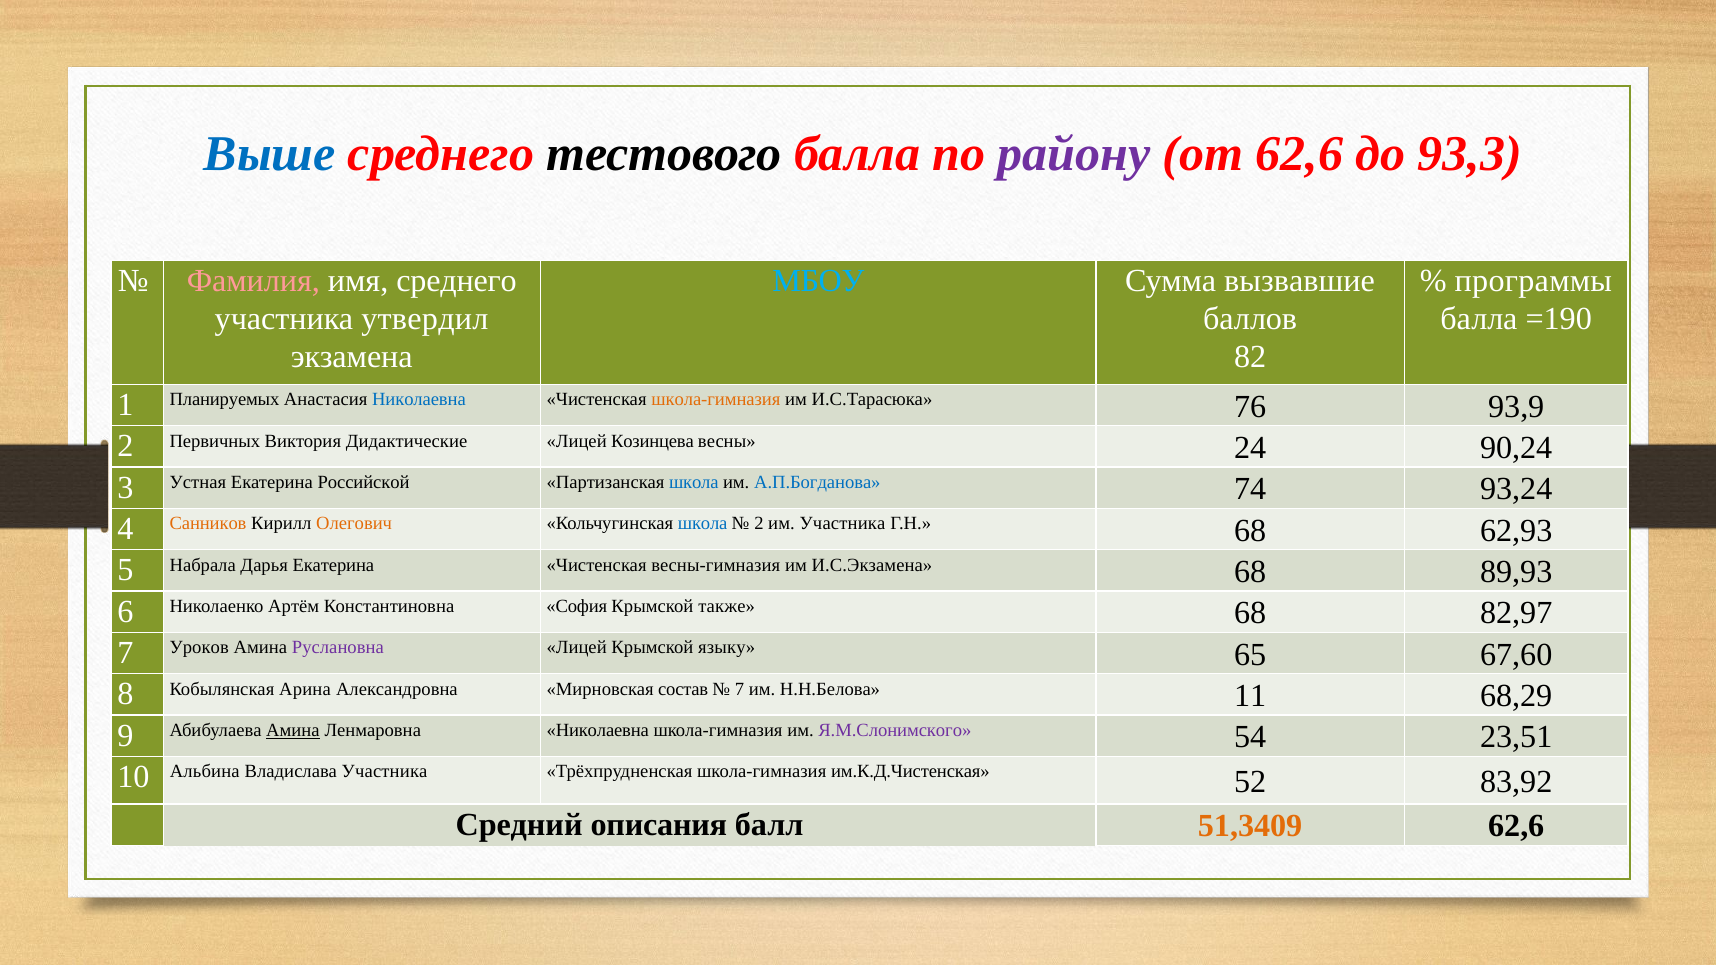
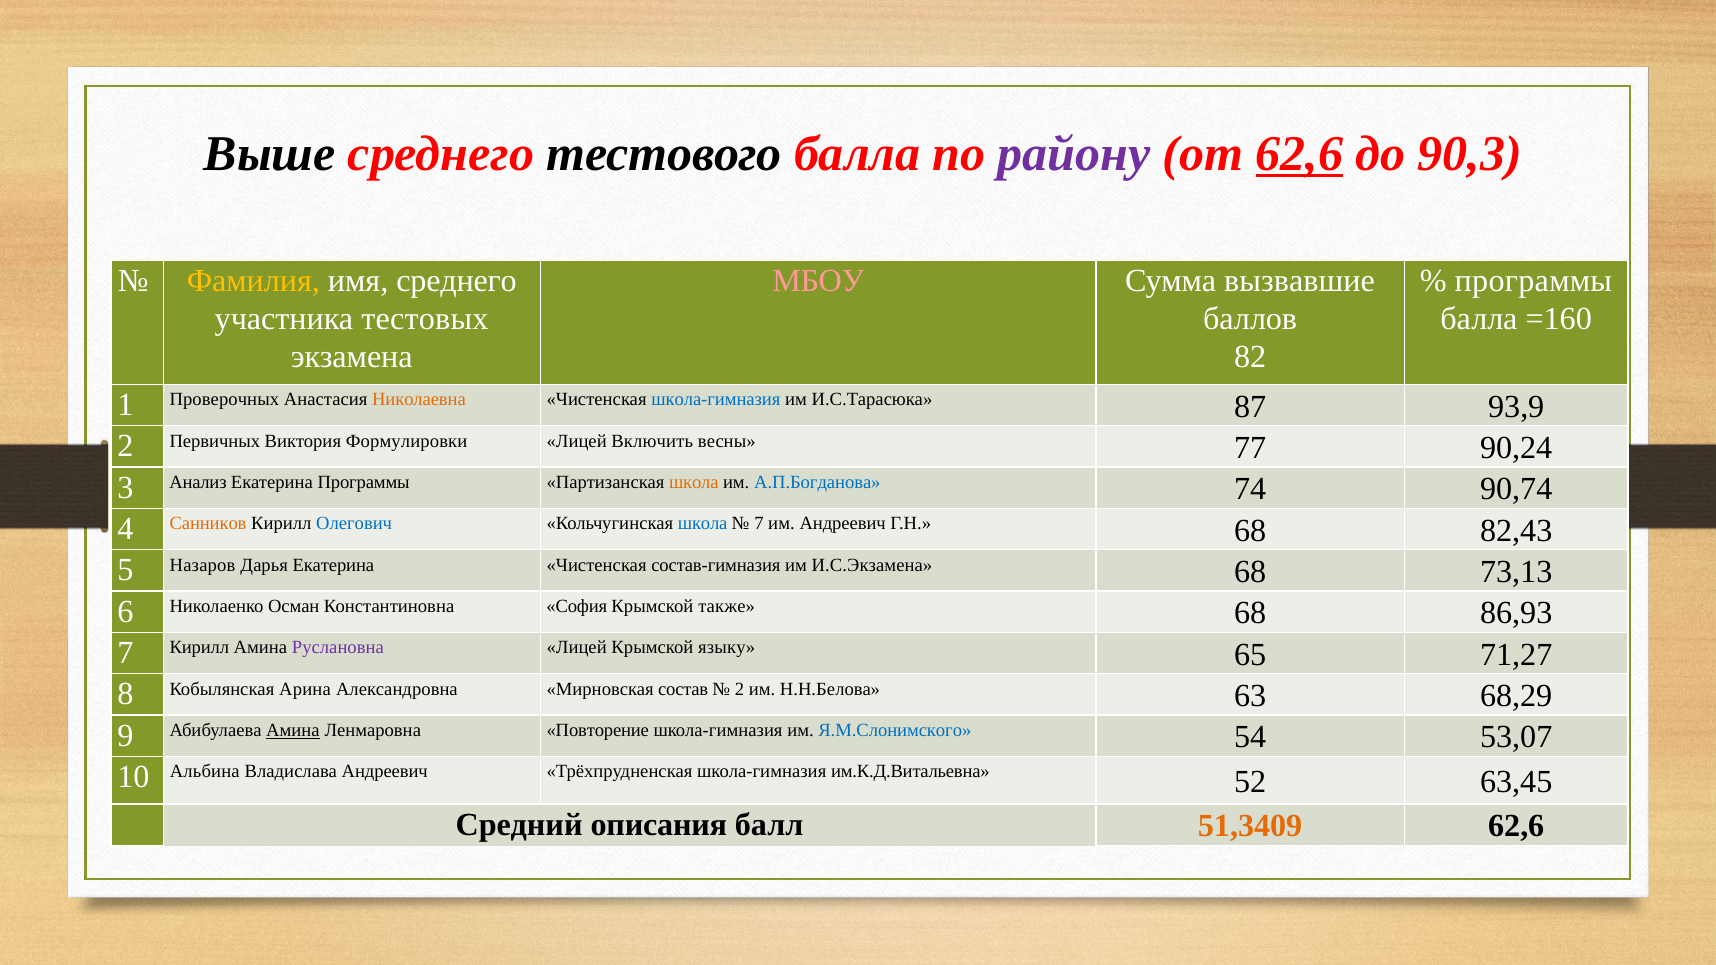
Выше colour: blue -> black
62,6 at (1300, 154) underline: none -> present
93,3: 93,3 -> 90,3
Фамилия colour: pink -> yellow
МБОУ colour: light blue -> pink
утвердил: утвердил -> тестовых
=190: =190 -> =160
Планируемых: Планируемых -> Проверочных
Николаевна at (419, 400) colour: blue -> orange
школа-гимназия at (716, 400) colour: orange -> blue
76: 76 -> 87
Дидактические: Дидактические -> Формулировки
Козинцева: Козинцева -> Включить
24: 24 -> 77
Устная: Устная -> Анализ
Екатерина Российской: Российской -> Программы
школа at (694, 483) colour: blue -> orange
93,24: 93,24 -> 90,74
Олегович colour: orange -> blue
2 at (759, 524): 2 -> 7
им Участника: Участника -> Андреевич
62,93: 62,93 -> 82,43
Набрала: Набрала -> Назаров
весны-гимназия: весны-гимназия -> состав-гимназия
89,93: 89,93 -> 73,13
Артём: Артём -> Осман
82,97: 82,97 -> 86,93
7 Уроков: Уроков -> Кирилл
67,60: 67,60 -> 71,27
7 at (740, 689): 7 -> 2
11: 11 -> 63
Ленмаровна Николаевна: Николаевна -> Повторение
Я.М.Слонимского colour: purple -> blue
23,51: 23,51 -> 53,07
Владислава Участника: Участника -> Андреевич
им.К.Д.Чистенская: им.К.Д.Чистенская -> им.К.Д.Витальевна
83,92: 83,92 -> 63,45
